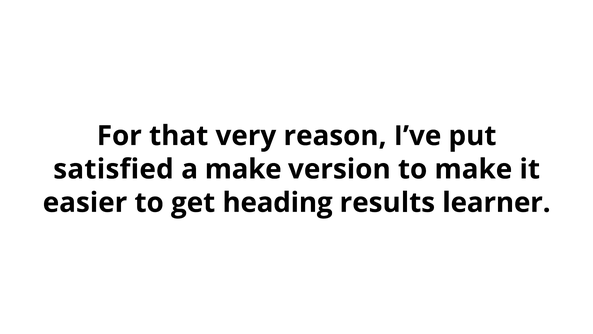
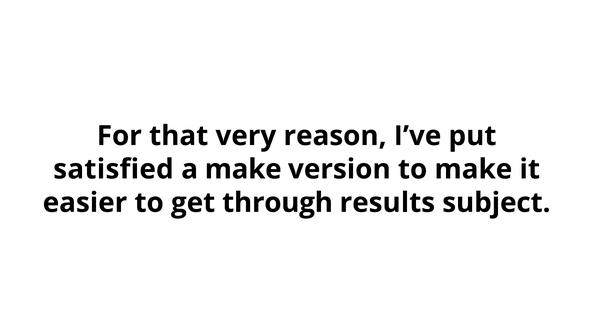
heading: heading -> through
learner: learner -> subject
